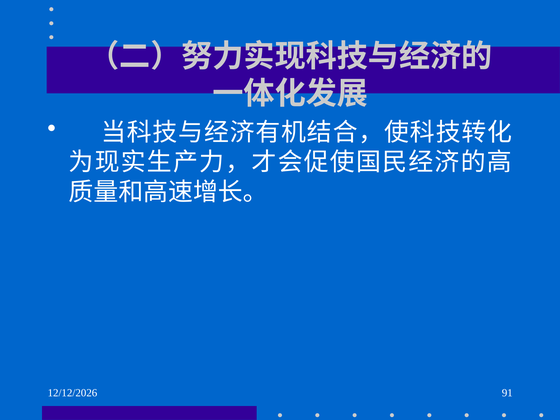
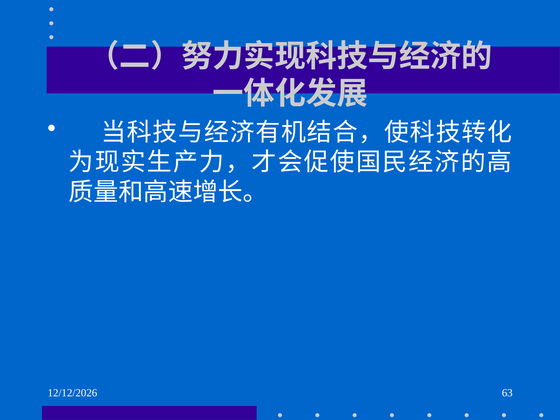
91: 91 -> 63
